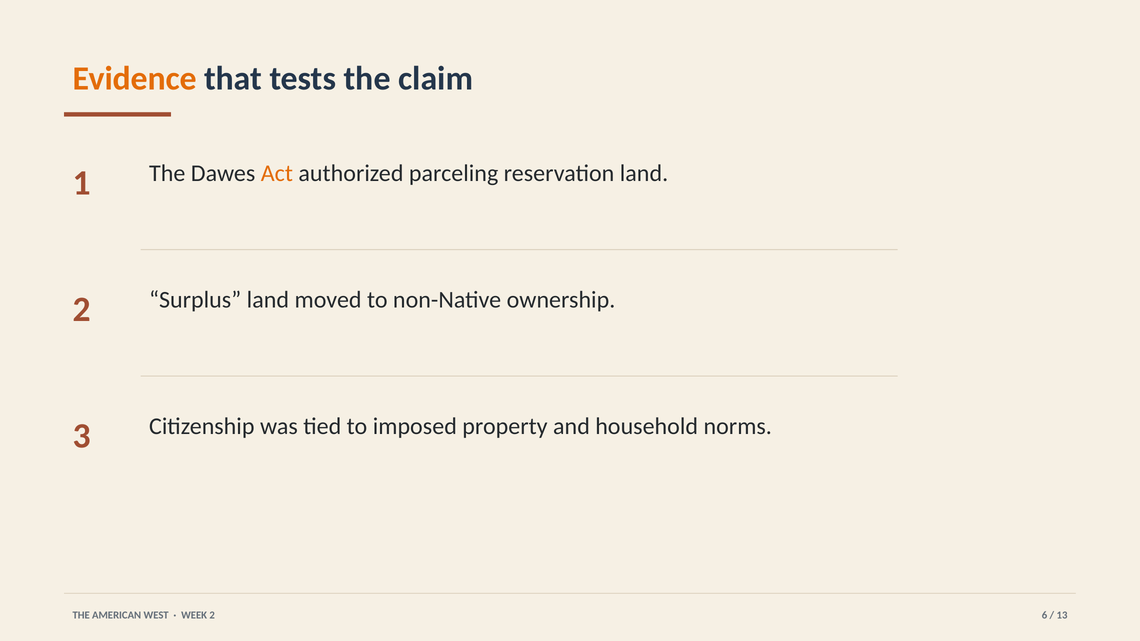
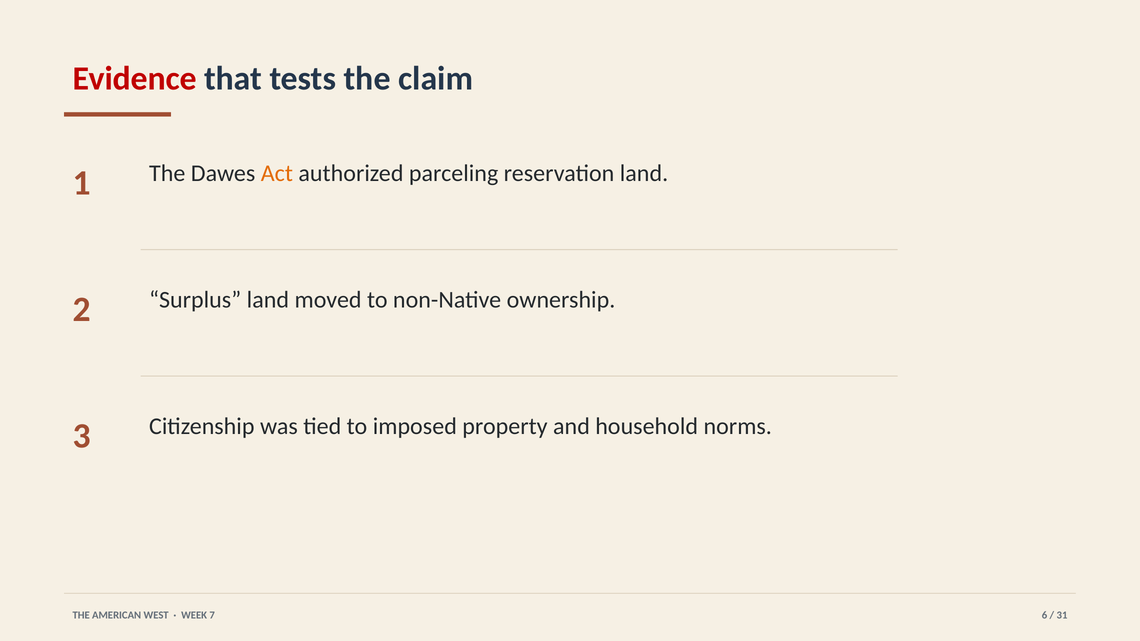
Evidence colour: orange -> red
WEEK 2: 2 -> 7
13: 13 -> 31
